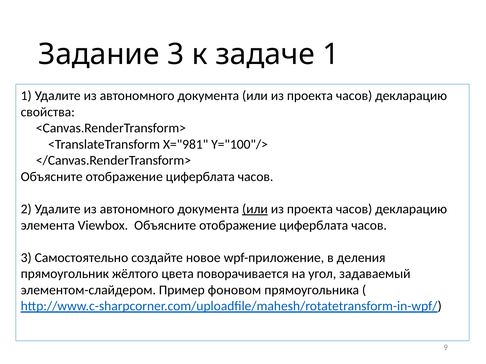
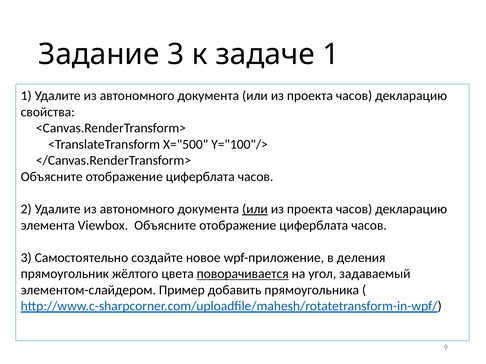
X="981: X="981 -> X="500
поворачивается underline: none -> present
фоновом: фоновом -> добавить
